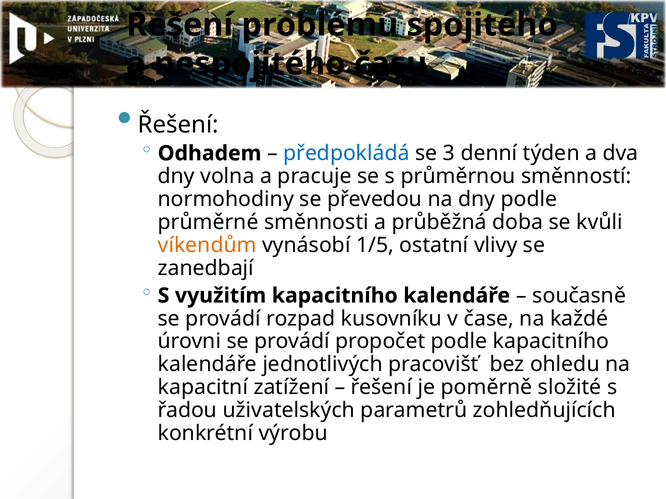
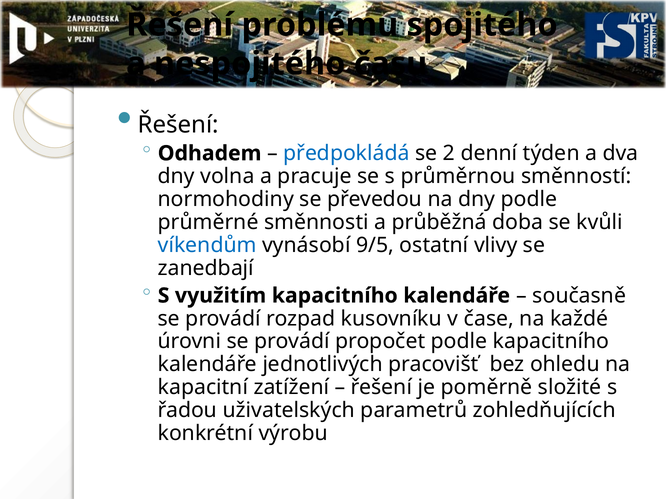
3: 3 -> 2
víkendům colour: orange -> blue
1/5: 1/5 -> 9/5
